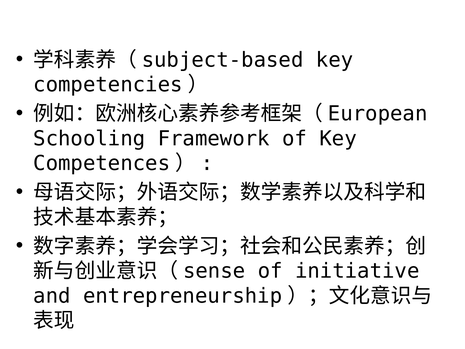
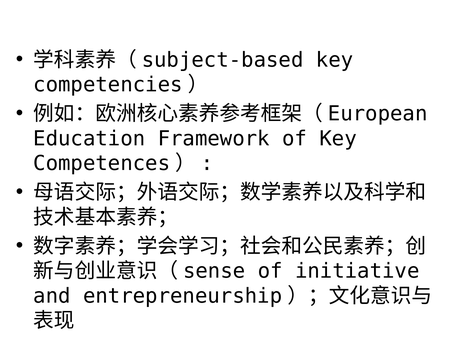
Schooling: Schooling -> Education
